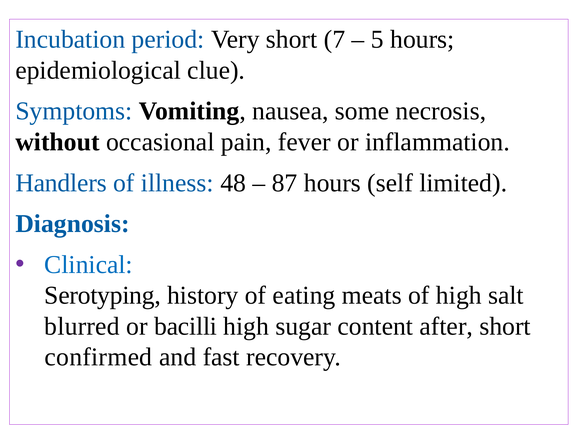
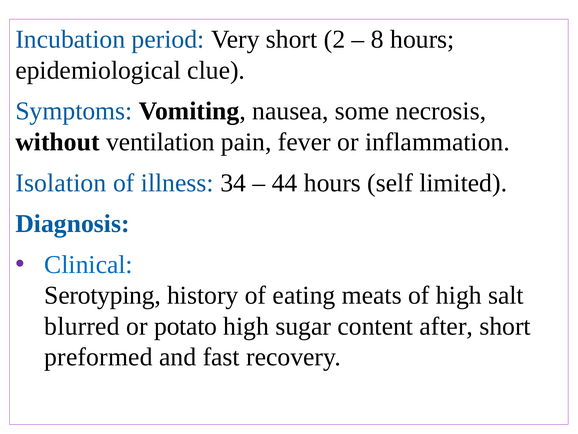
7: 7 -> 2
5: 5 -> 8
occasional: occasional -> ventilation
Handlers: Handlers -> Isolation
48: 48 -> 34
87: 87 -> 44
bacilli: bacilli -> potato
confirmed: confirmed -> preformed
